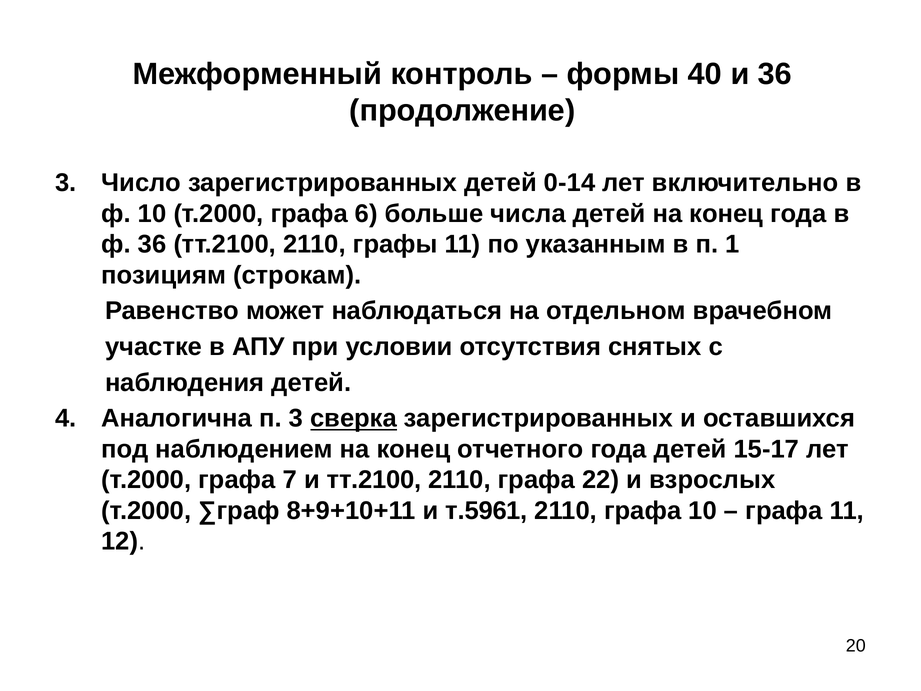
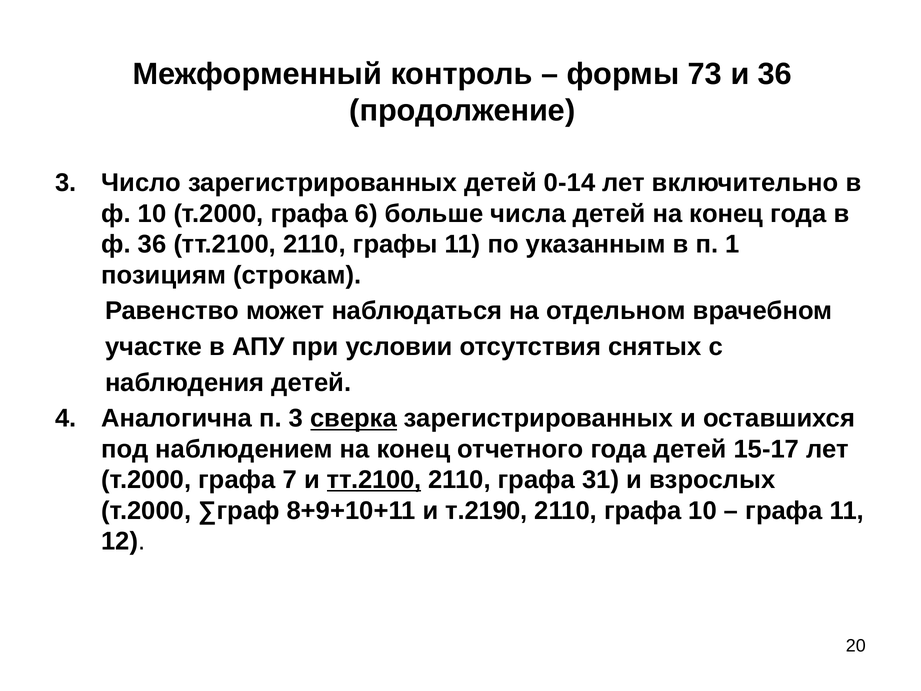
40: 40 -> 73
тт.2100 at (374, 480) underline: none -> present
22: 22 -> 31
т.5961: т.5961 -> т.2190
